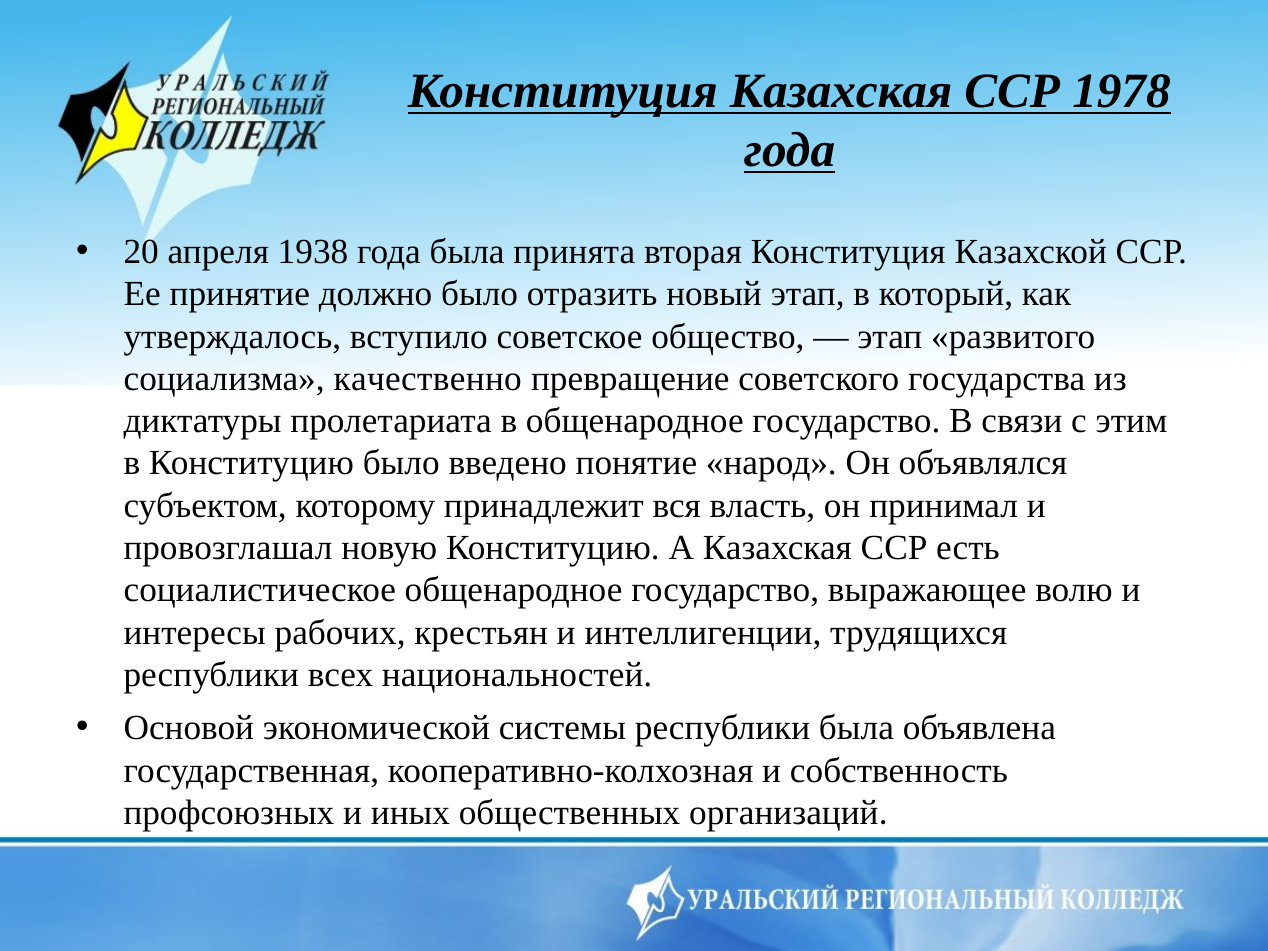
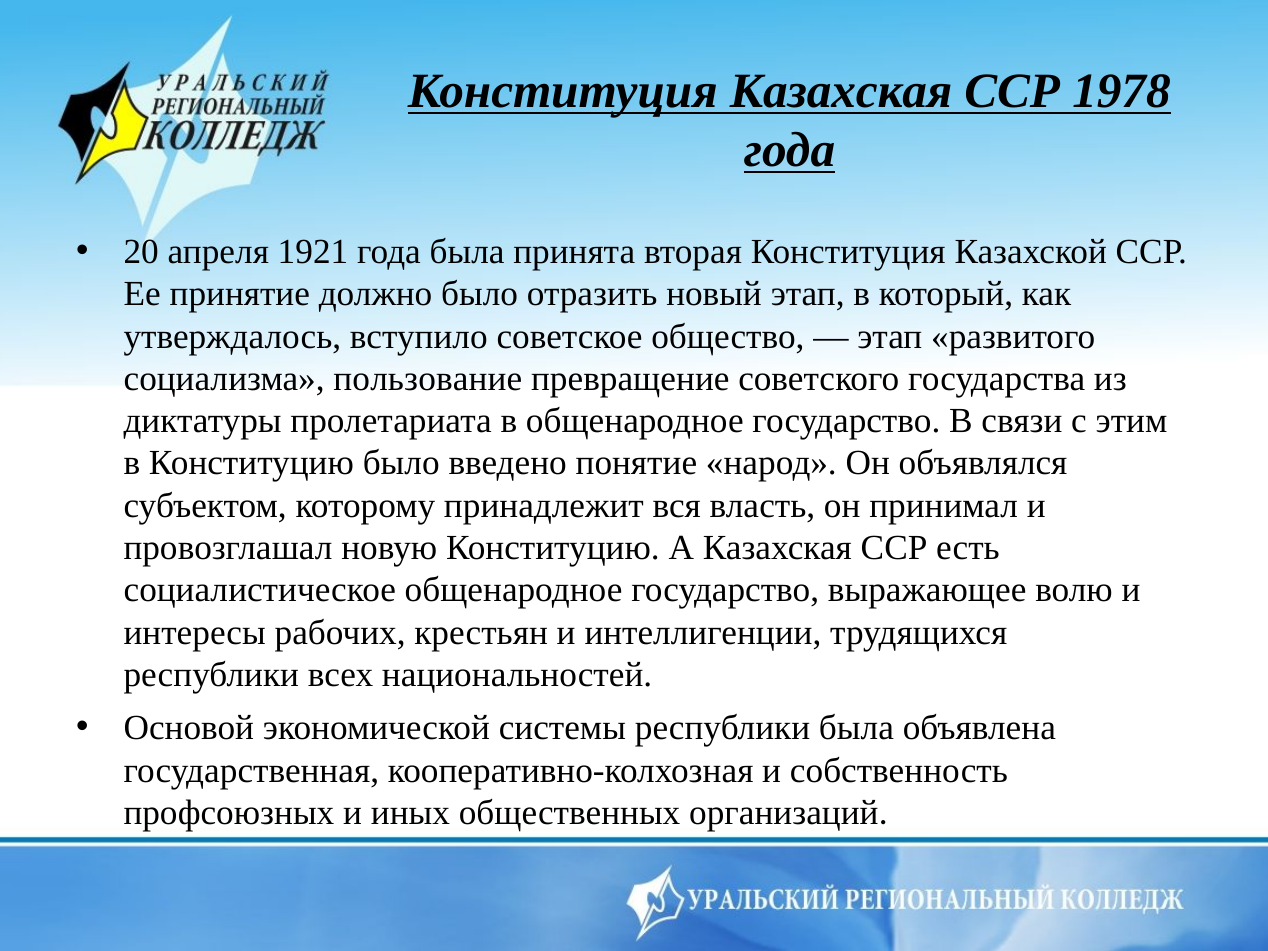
1938: 1938 -> 1921
качественно: качественно -> пользование
